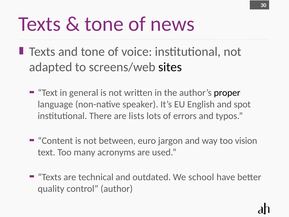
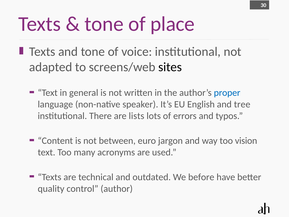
news: news -> place
proper colour: black -> blue
spot: spot -> tree
school: school -> before
